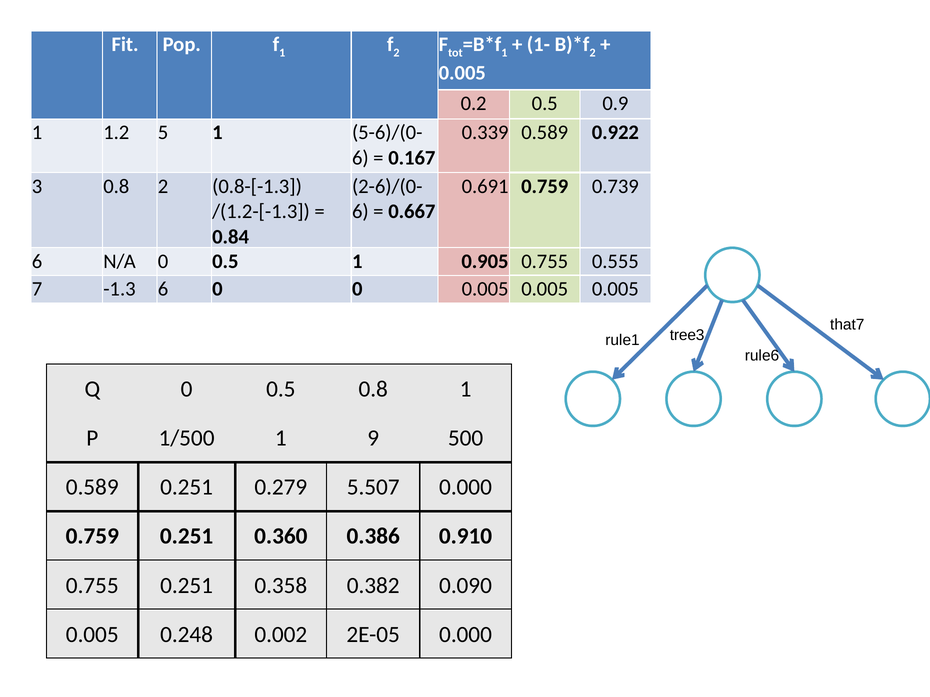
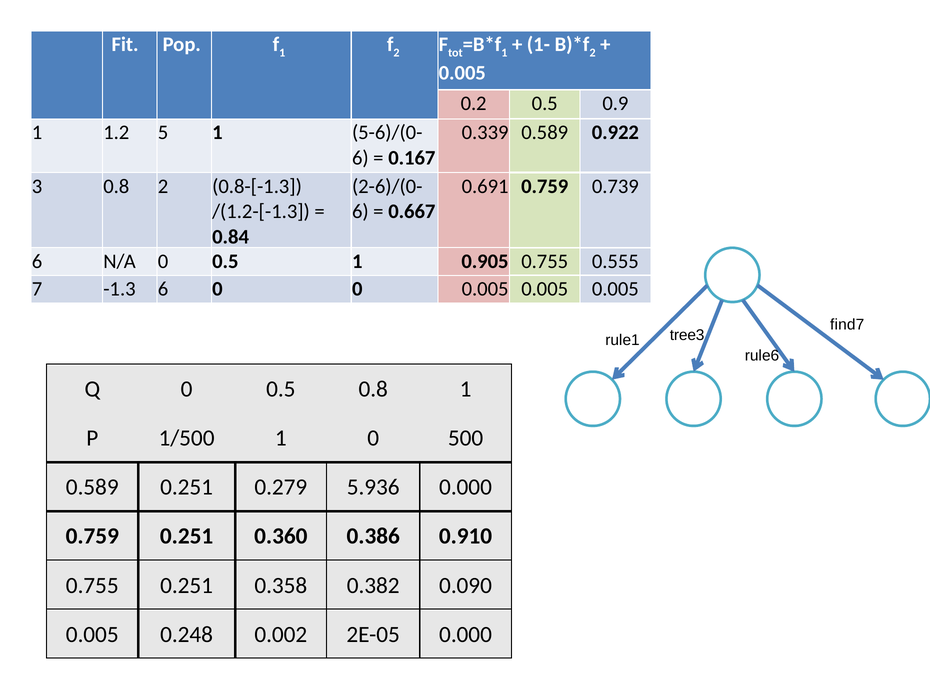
that7: that7 -> find7
1 9: 9 -> 0
5.507: 5.507 -> 5.936
